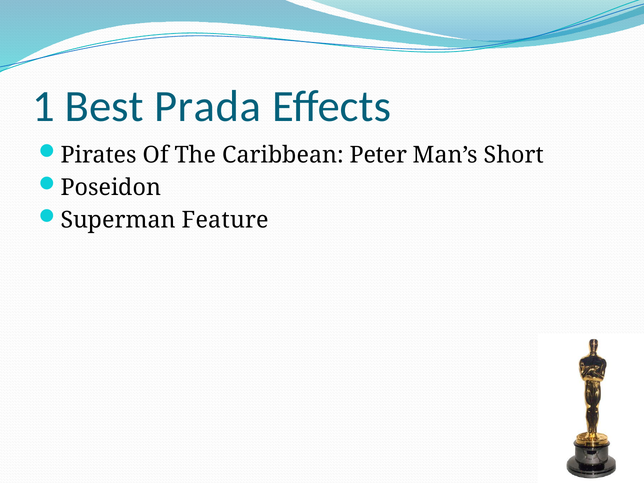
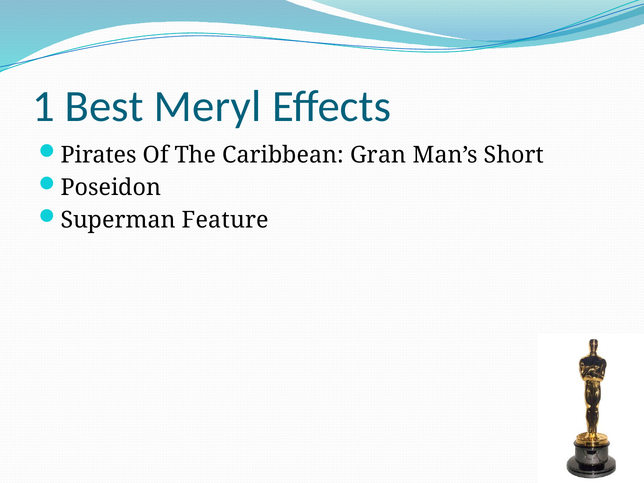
Prada: Prada -> Meryl
Peter: Peter -> Gran
